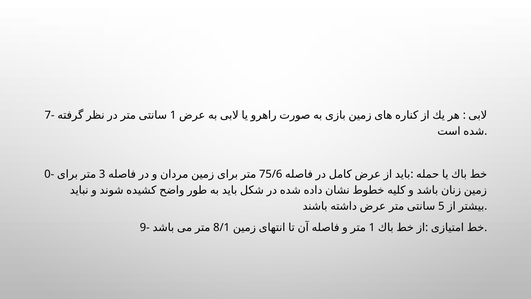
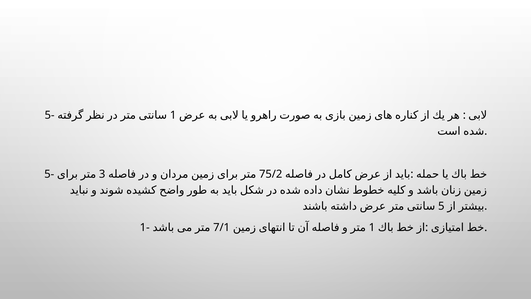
7- at (50, 115): 7- -> 5-
0- at (49, 174): 0- -> 5-
75/6: 75/6 -> 75/2
9-: 9- -> 1-
8/1: 8/1 -> 7/1
